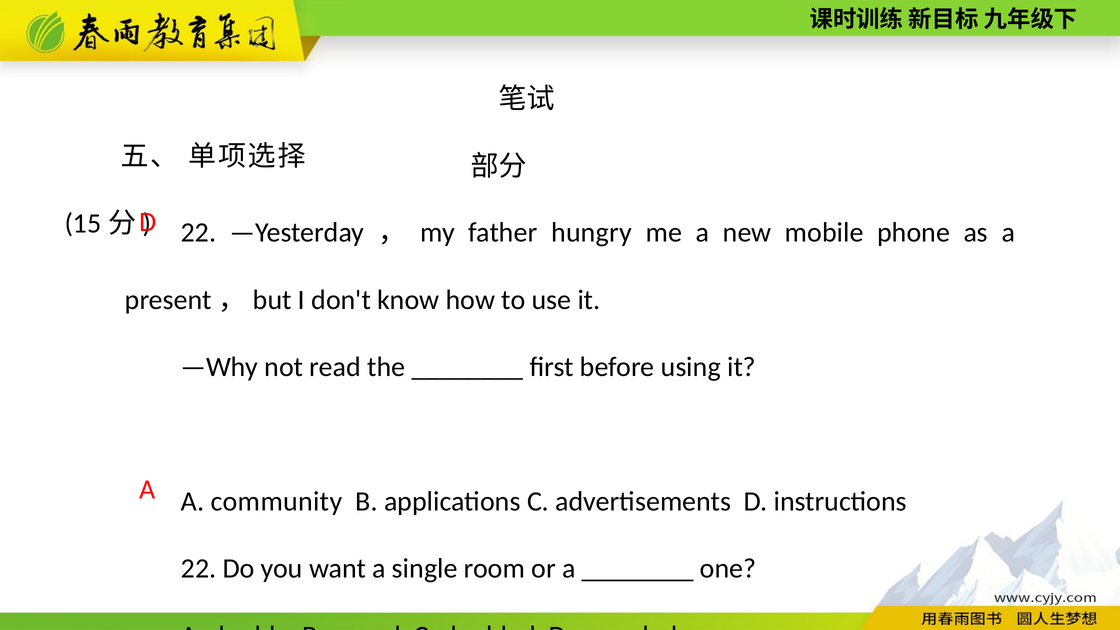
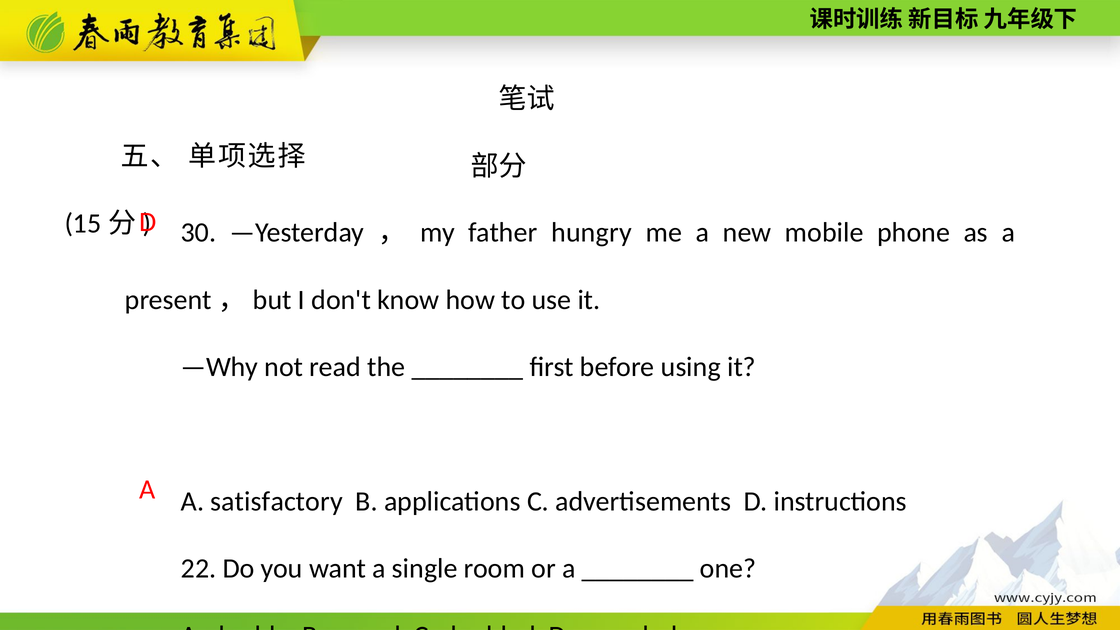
22 at (199, 233): 22 -> 30
community: community -> satisfactory
